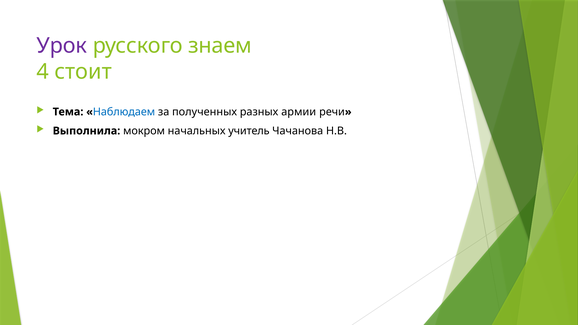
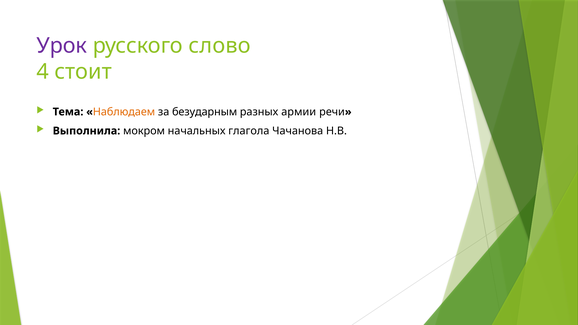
знаем: знаем -> слово
Наблюдаем colour: blue -> orange
полученных: полученных -> безударным
учитель: учитель -> глагола
